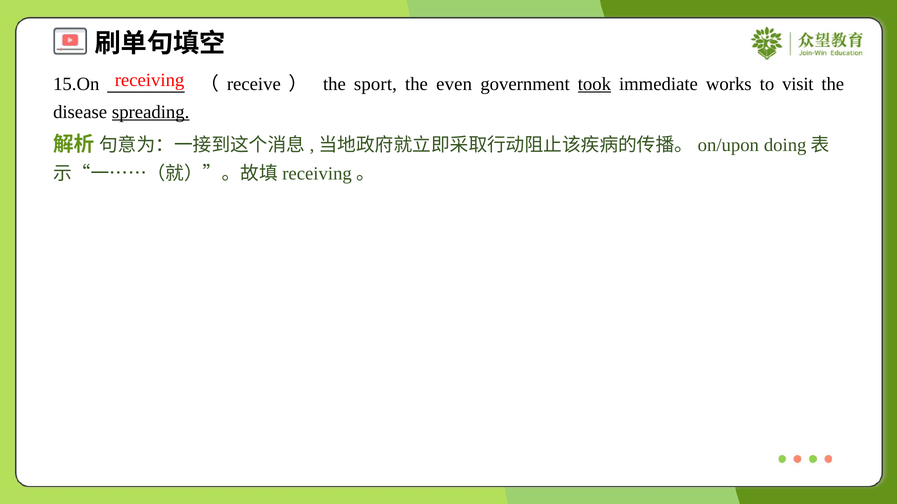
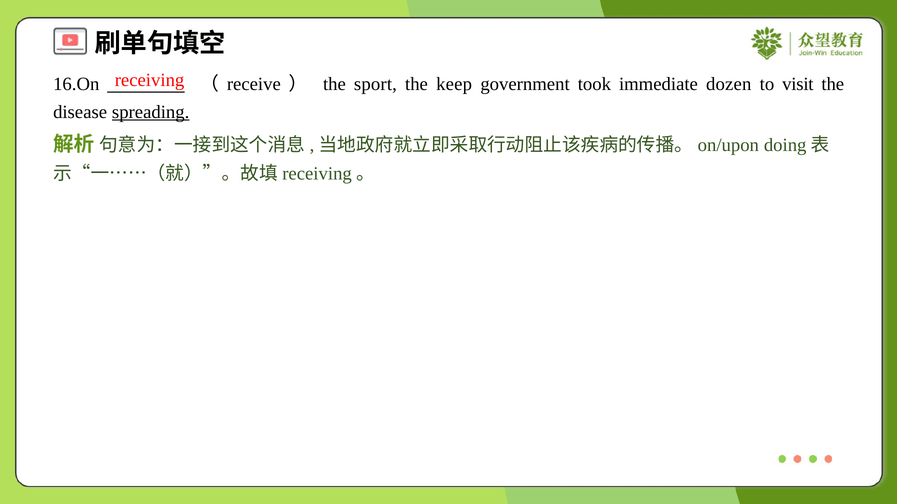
15.On: 15.On -> 16.On
even: even -> keep
took underline: present -> none
works: works -> dozen
